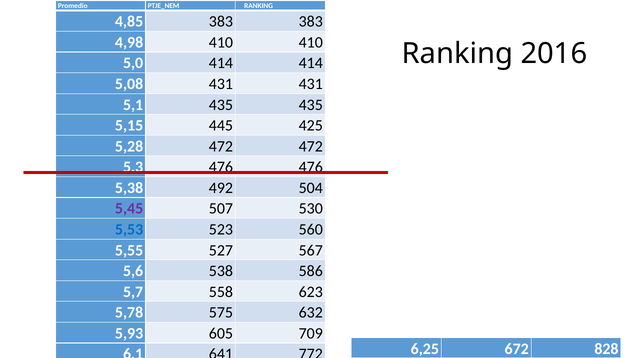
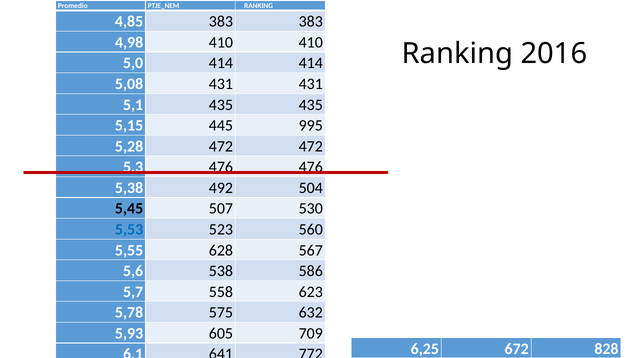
425: 425 -> 995
5,45 colour: purple -> black
527: 527 -> 628
